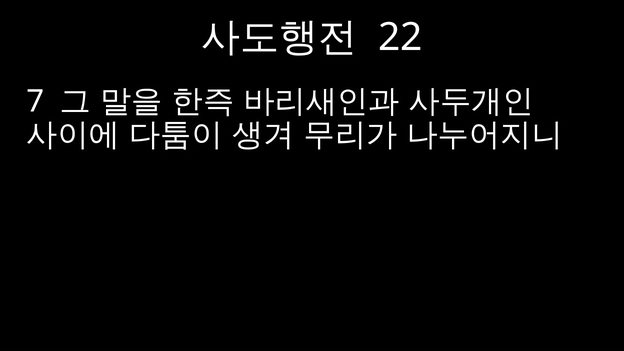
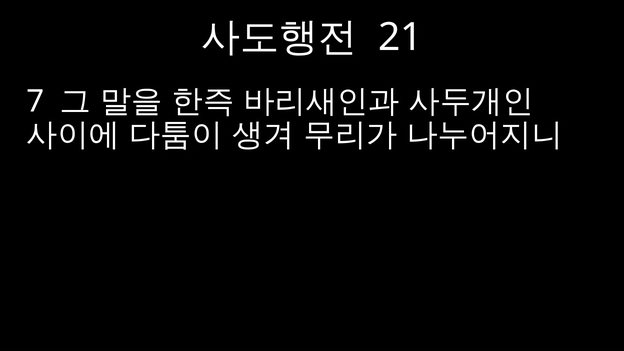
22: 22 -> 21
